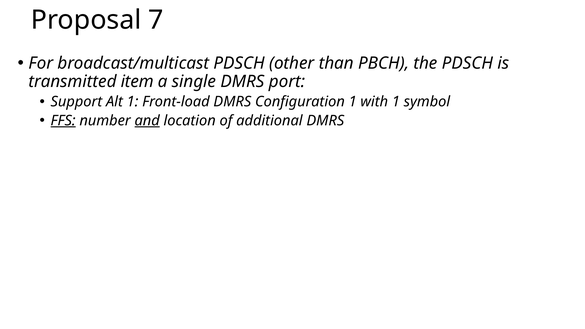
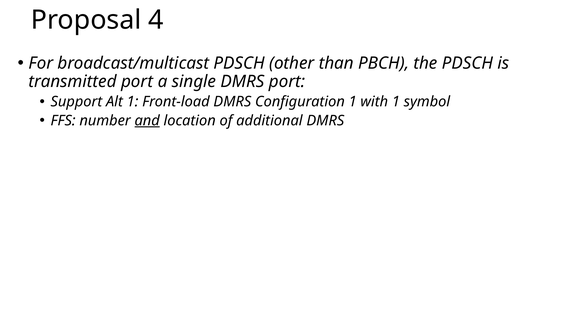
7: 7 -> 4
transmitted item: item -> port
FFS underline: present -> none
